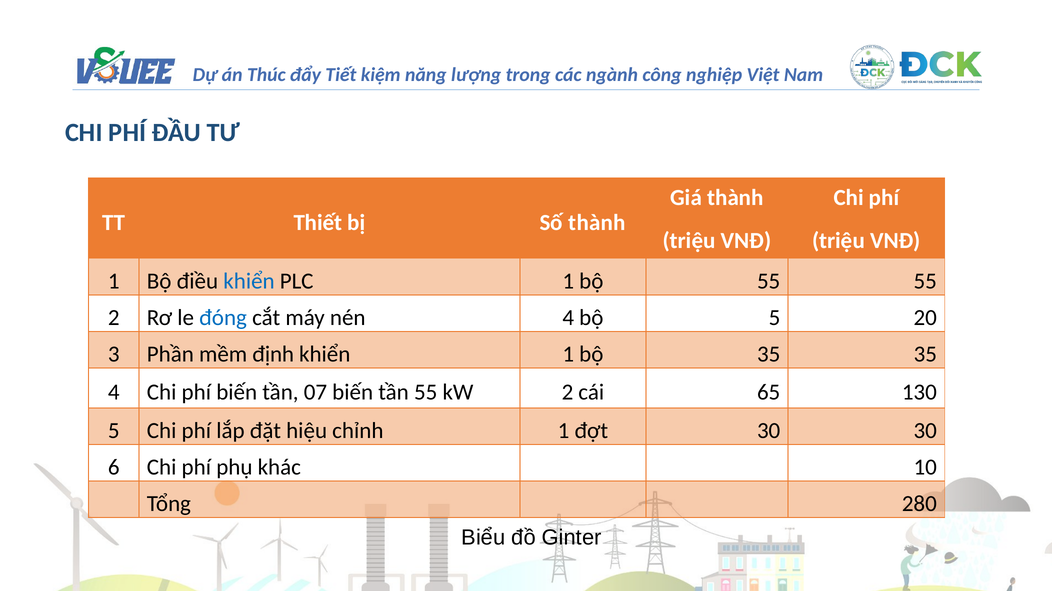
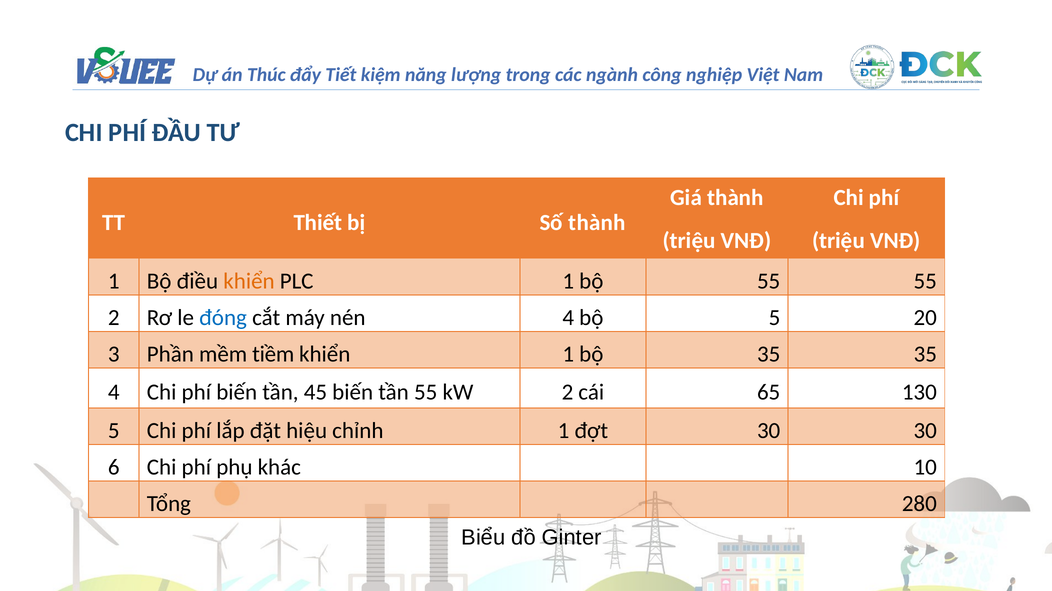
khiển at (249, 281) colour: blue -> orange
định: định -> tiềm
07: 07 -> 45
